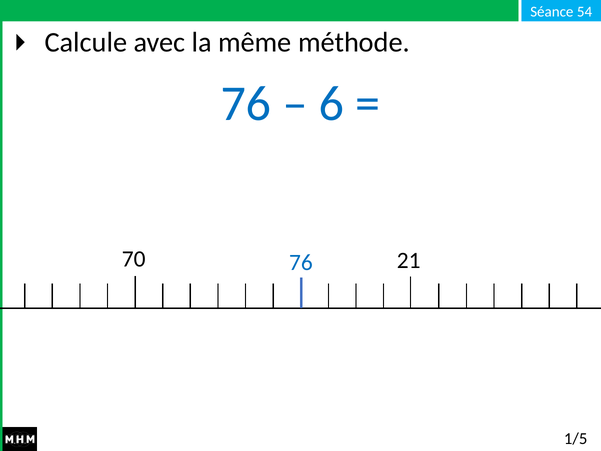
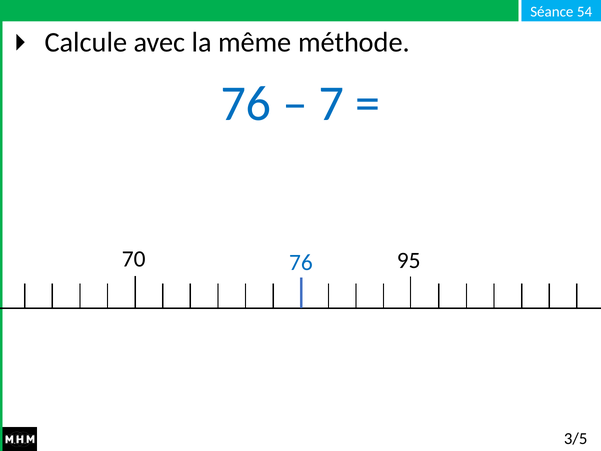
6: 6 -> 7
21: 21 -> 95
1/5: 1/5 -> 3/5
